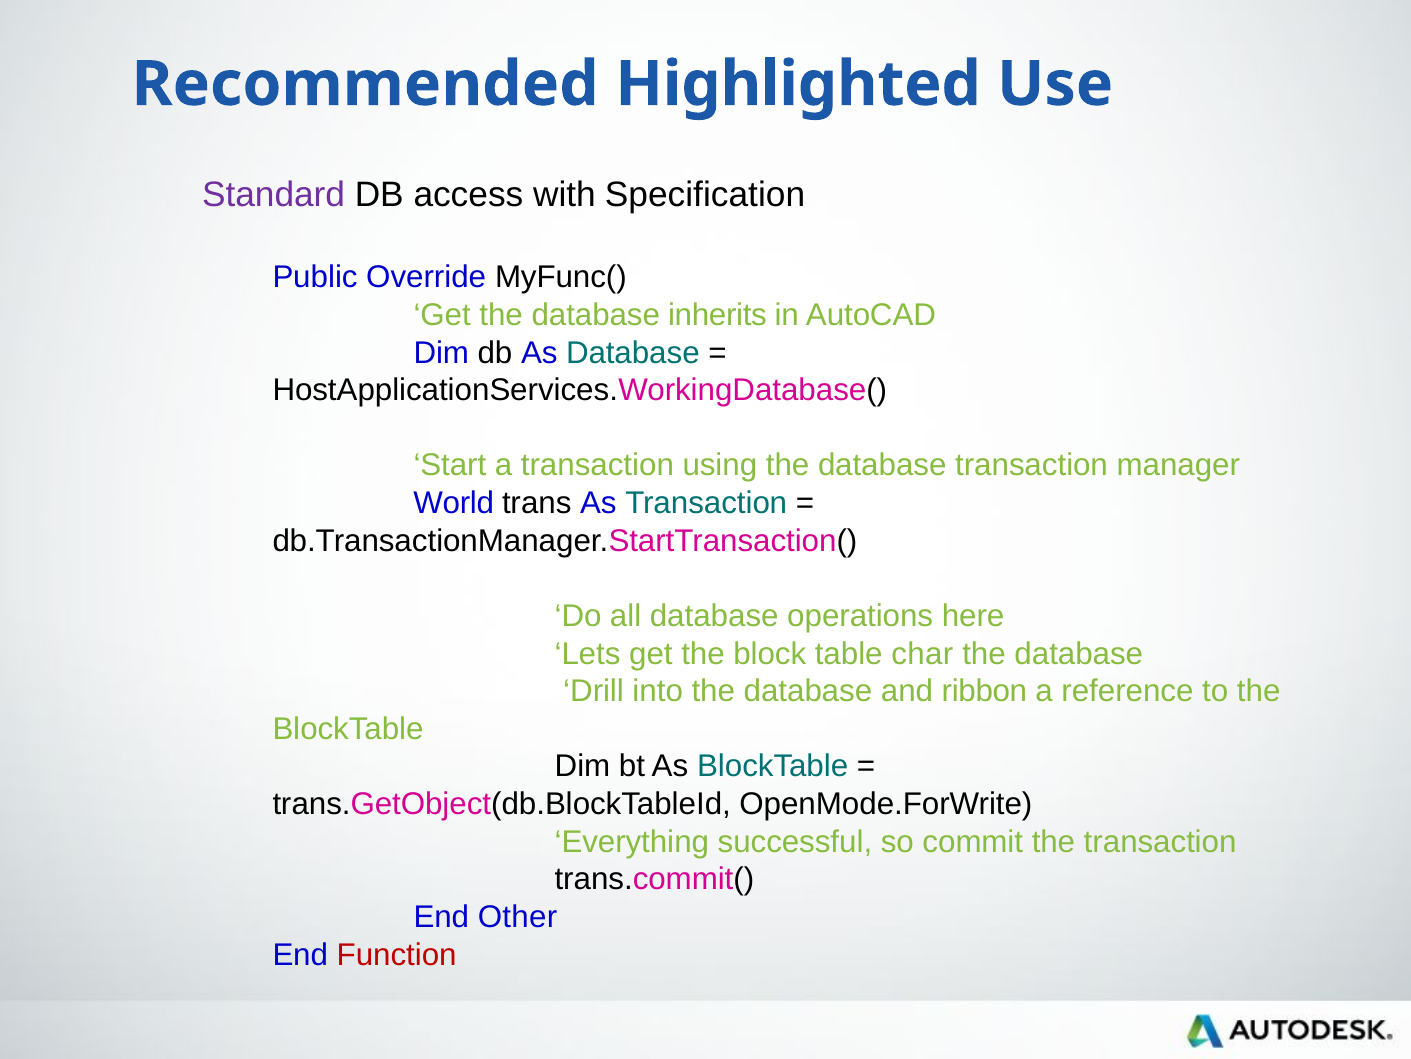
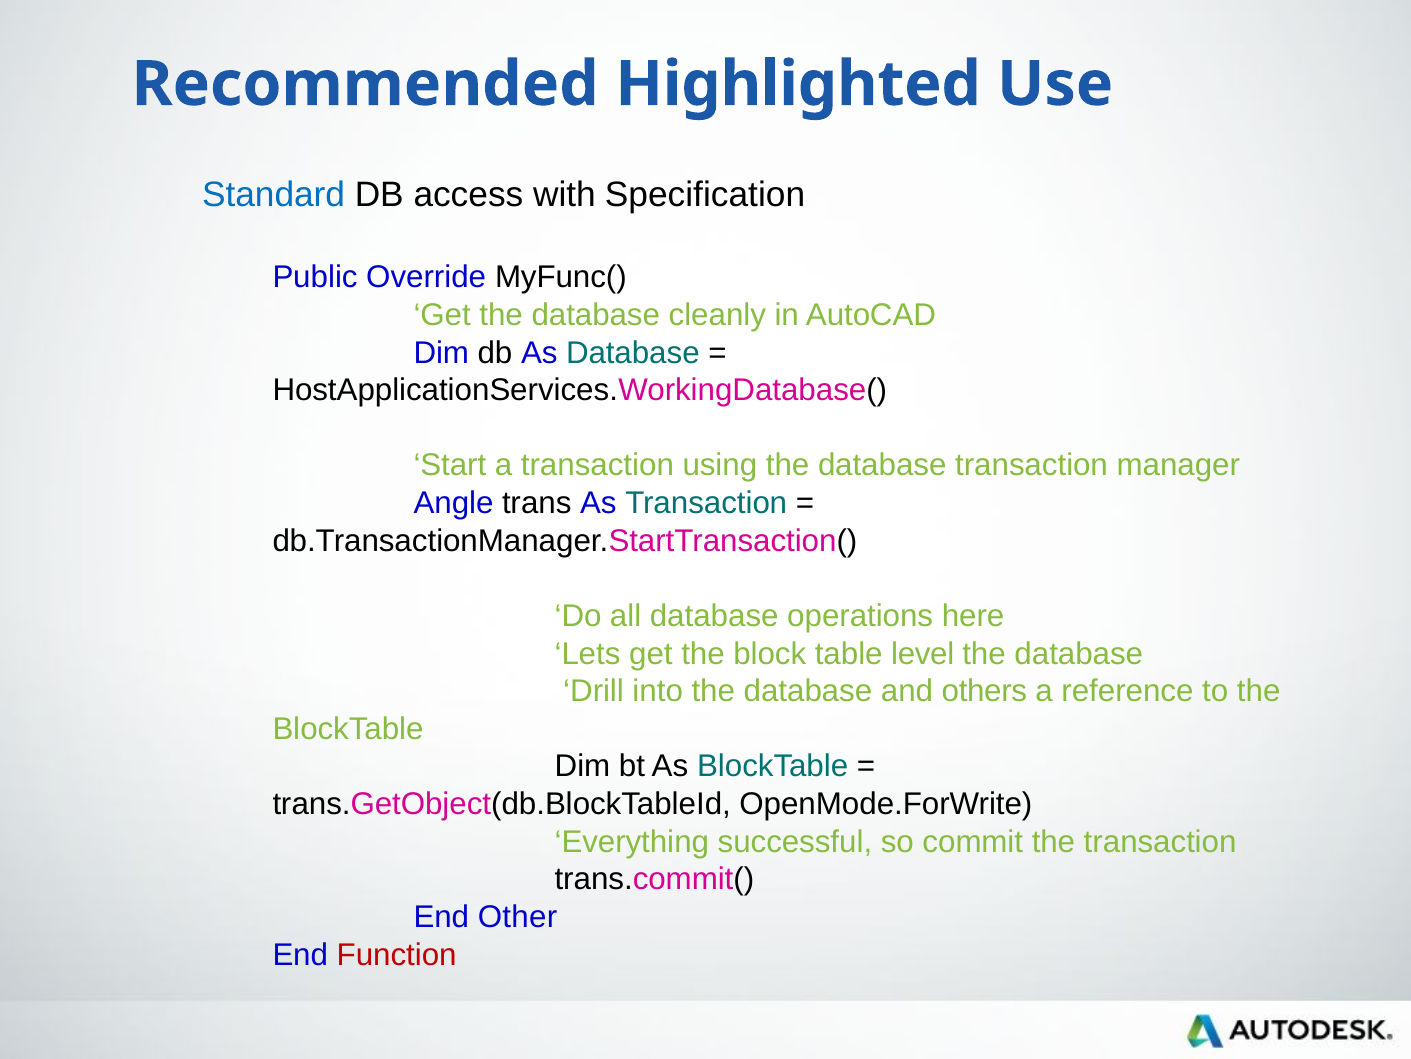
Standard colour: purple -> blue
inherits: inherits -> cleanly
World: World -> Angle
char: char -> level
ribbon: ribbon -> others
